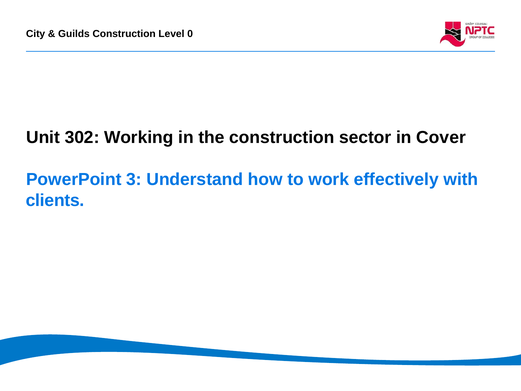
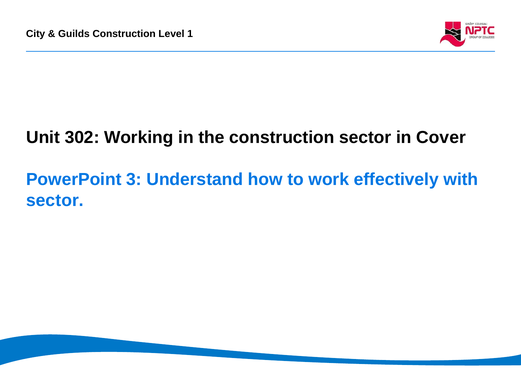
0: 0 -> 1
clients at (55, 200): clients -> sector
